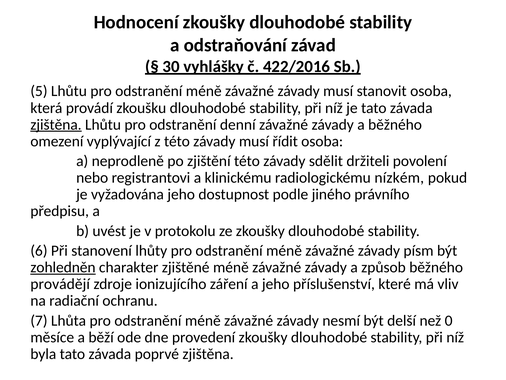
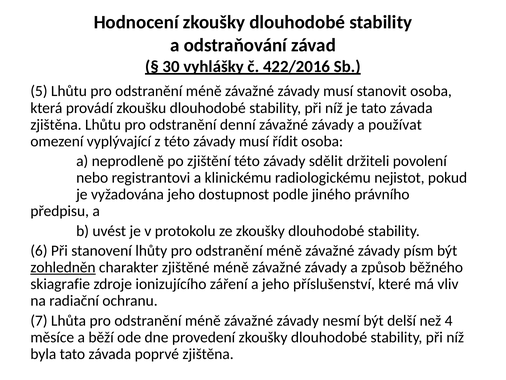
zjištěna at (56, 124) underline: present -> none
a běžného: běžného -> používat
nízkém: nízkém -> nejistot
provádějí: provádějí -> skiagrafie
0: 0 -> 4
